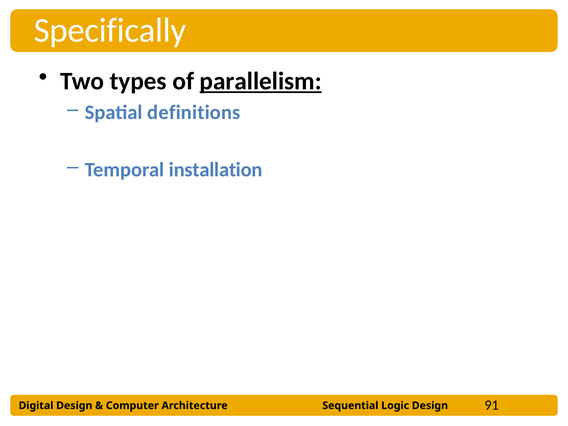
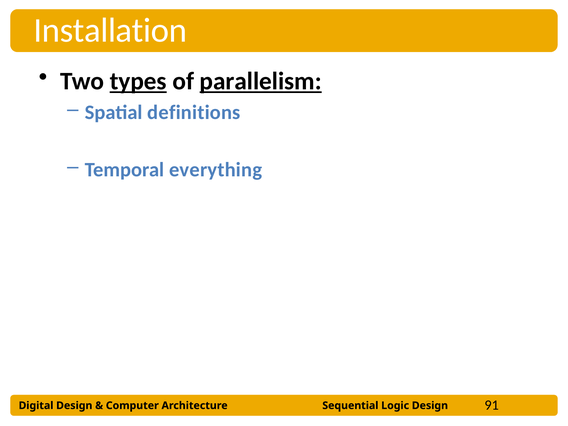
Specifically: Specifically -> Installation
types underline: none -> present
installation: installation -> everything
